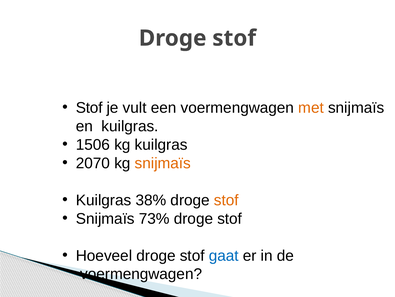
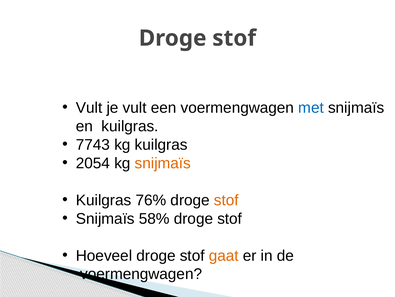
Stof at (89, 107): Stof -> Vult
met colour: orange -> blue
1506: 1506 -> 7743
2070: 2070 -> 2054
38%: 38% -> 76%
73%: 73% -> 58%
gaat colour: blue -> orange
